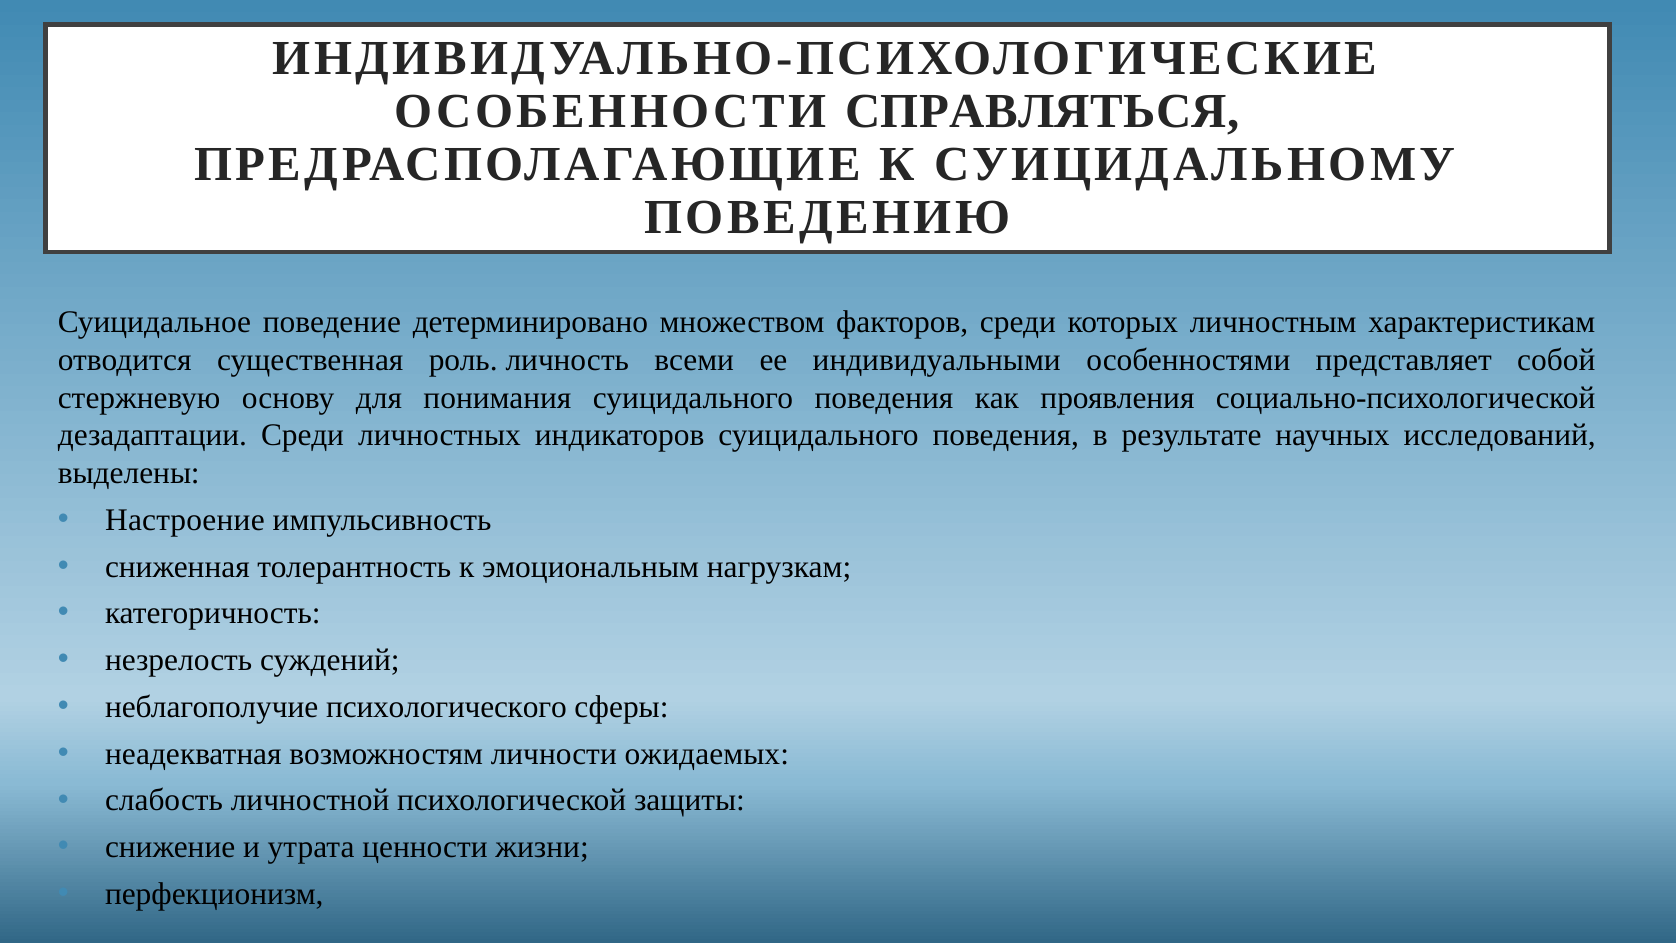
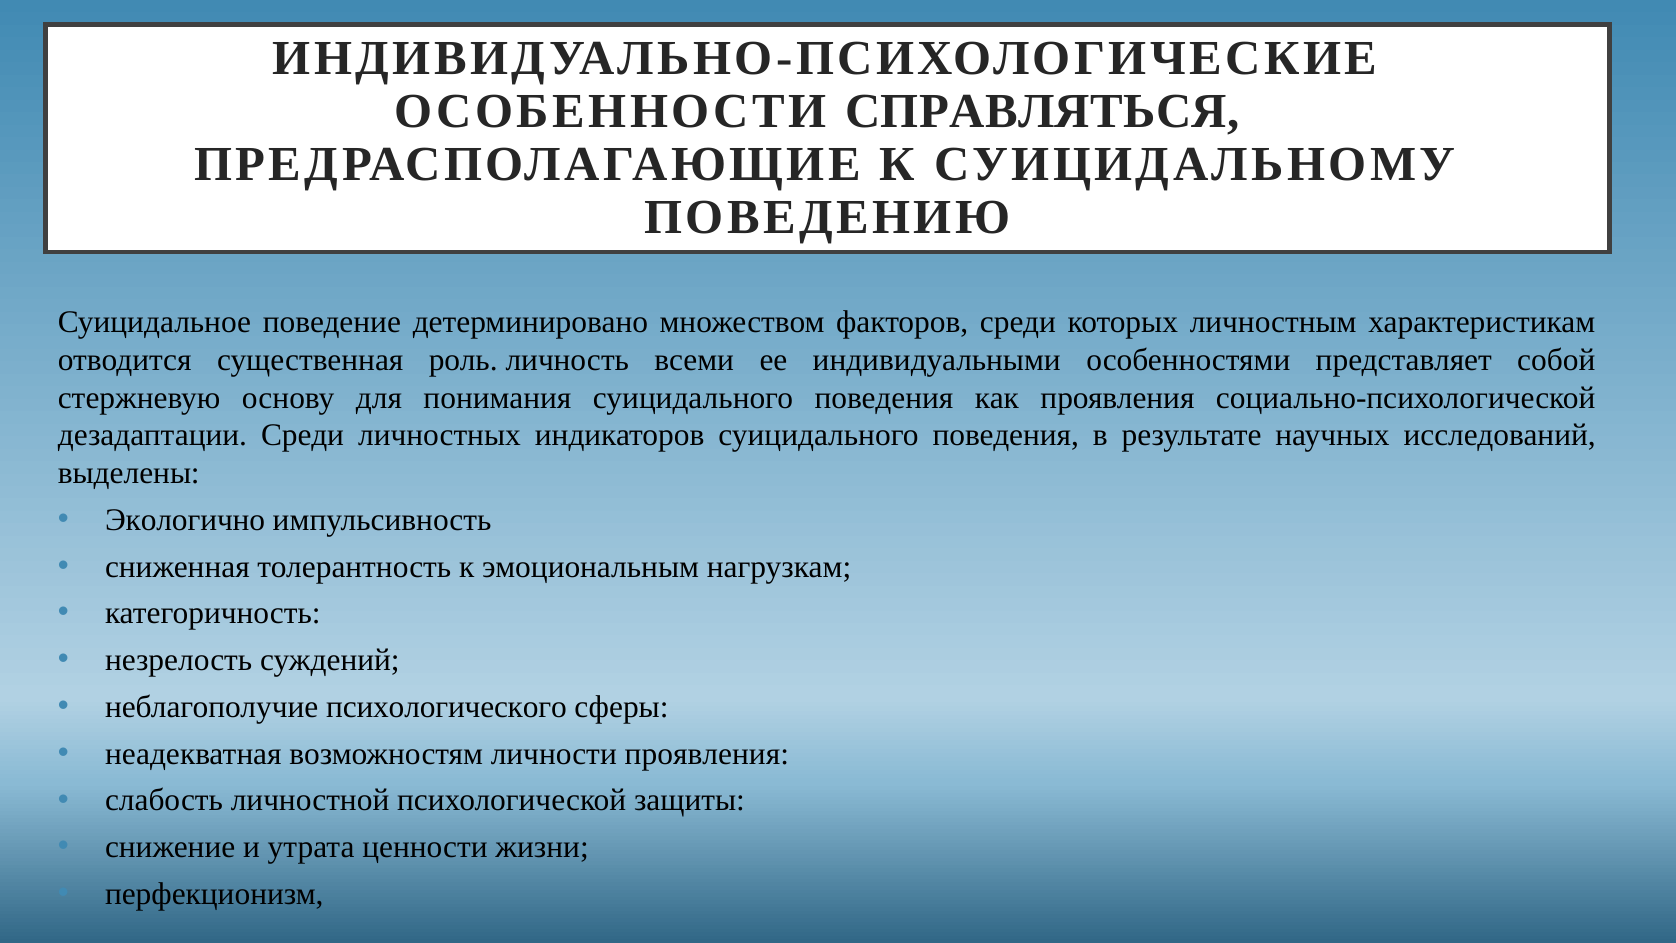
Настроение: Настроение -> Экологично
личности ожидаемых: ожидаемых -> проявления
